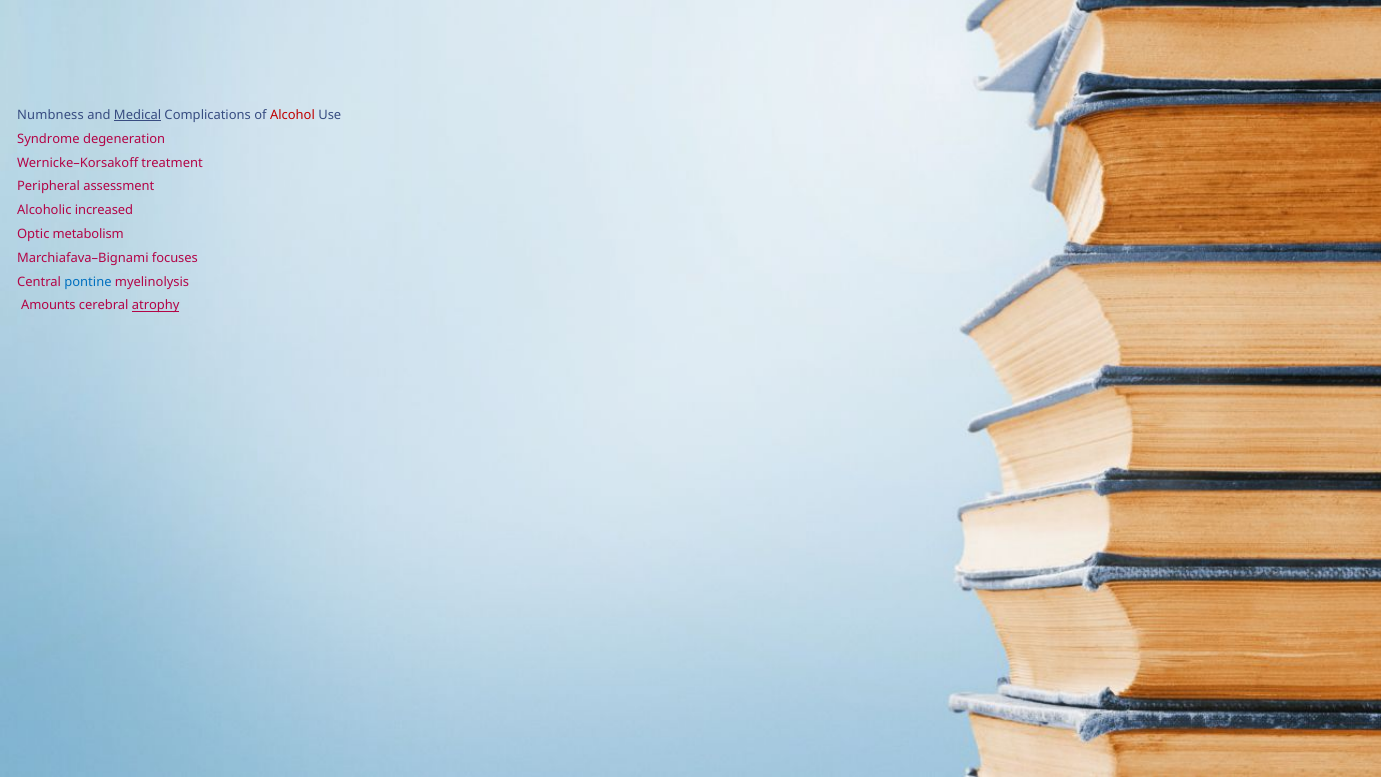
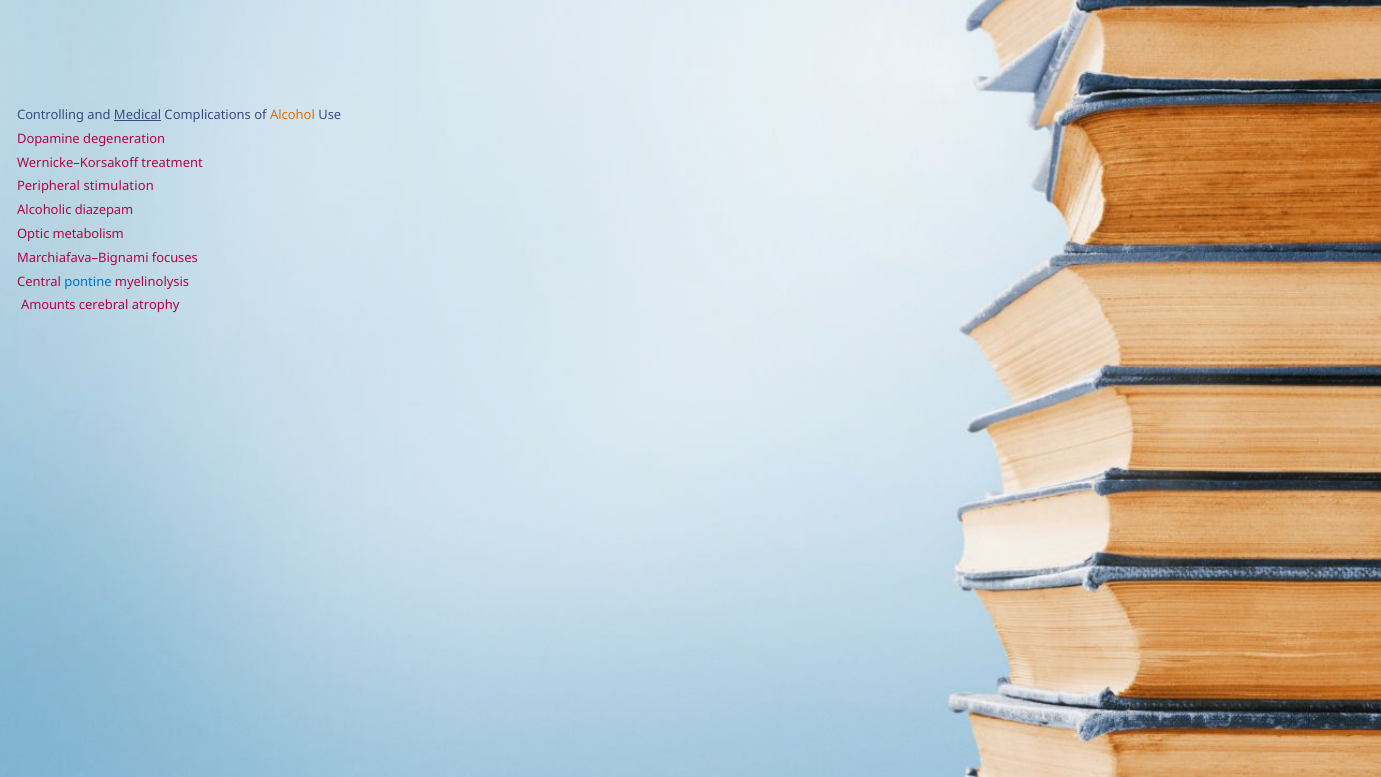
Numbness: Numbness -> Controlling
Alcohol colour: red -> orange
Syndrome: Syndrome -> Dopamine
assessment: assessment -> stimulation
increased: increased -> diazepam
atrophy underline: present -> none
